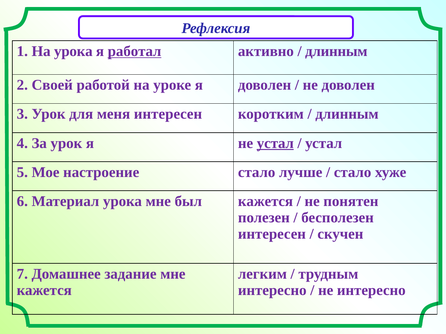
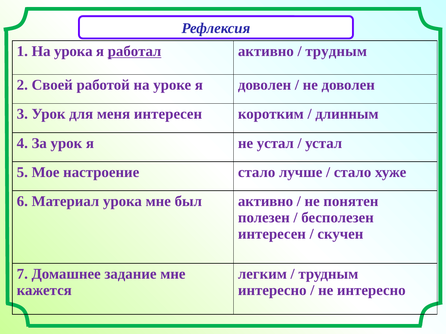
длинным at (336, 51): длинным -> трудным
устал at (275, 143) underline: present -> none
был кажется: кажется -> активно
